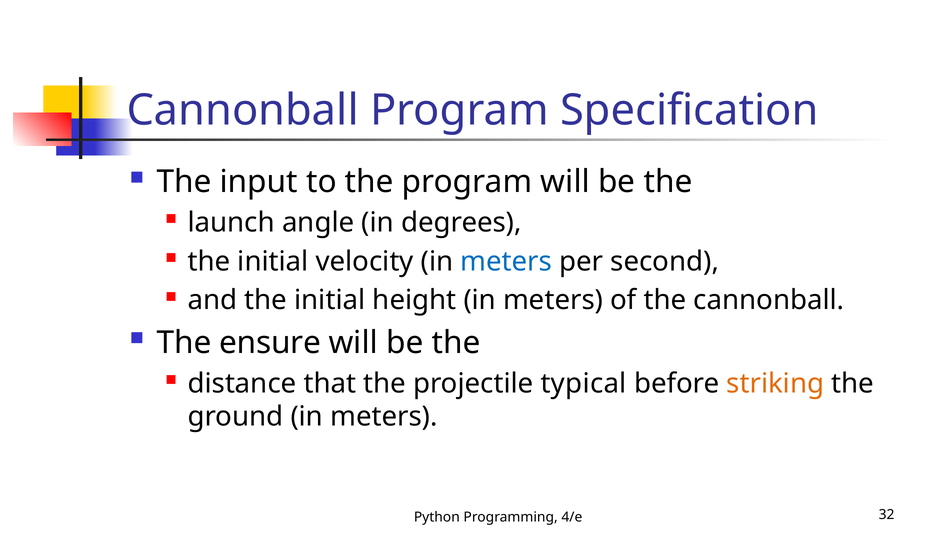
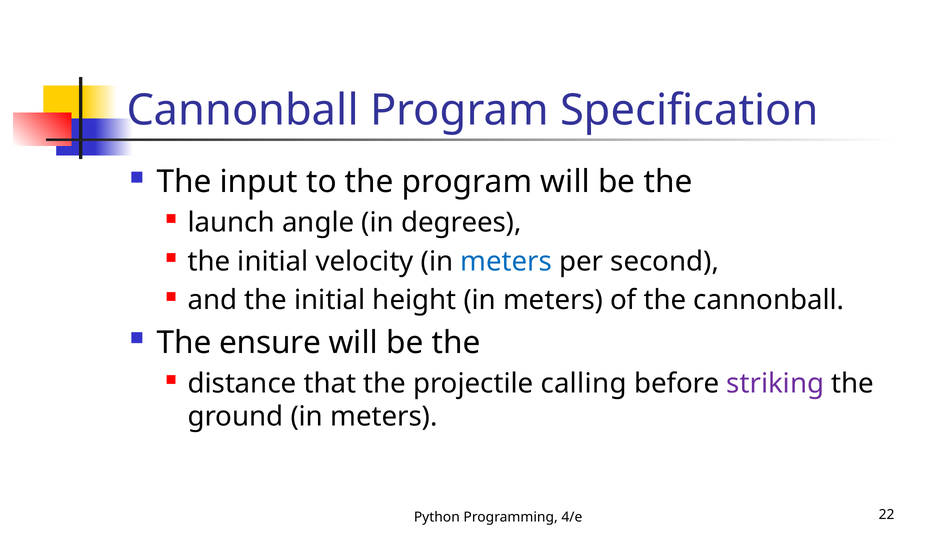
typical: typical -> calling
striking colour: orange -> purple
32: 32 -> 22
